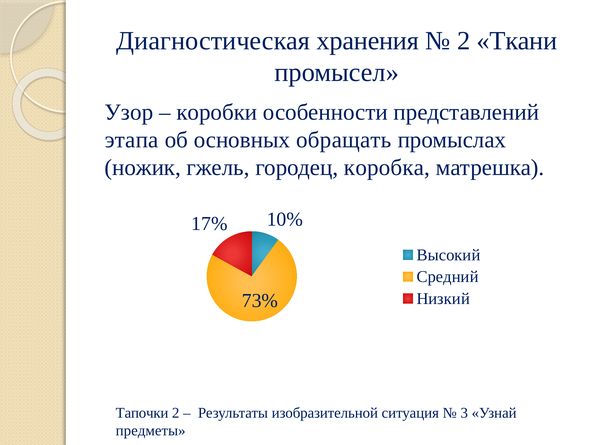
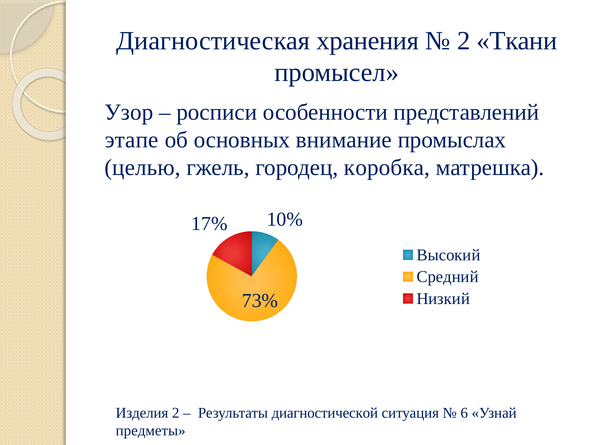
коробки: коробки -> росписи
этапа: этапа -> этапе
обращать: обращать -> внимание
ножик: ножик -> целью
Тапочки: Тапочки -> Изделия
изобразительной: изобразительной -> диагностической
3: 3 -> 6
